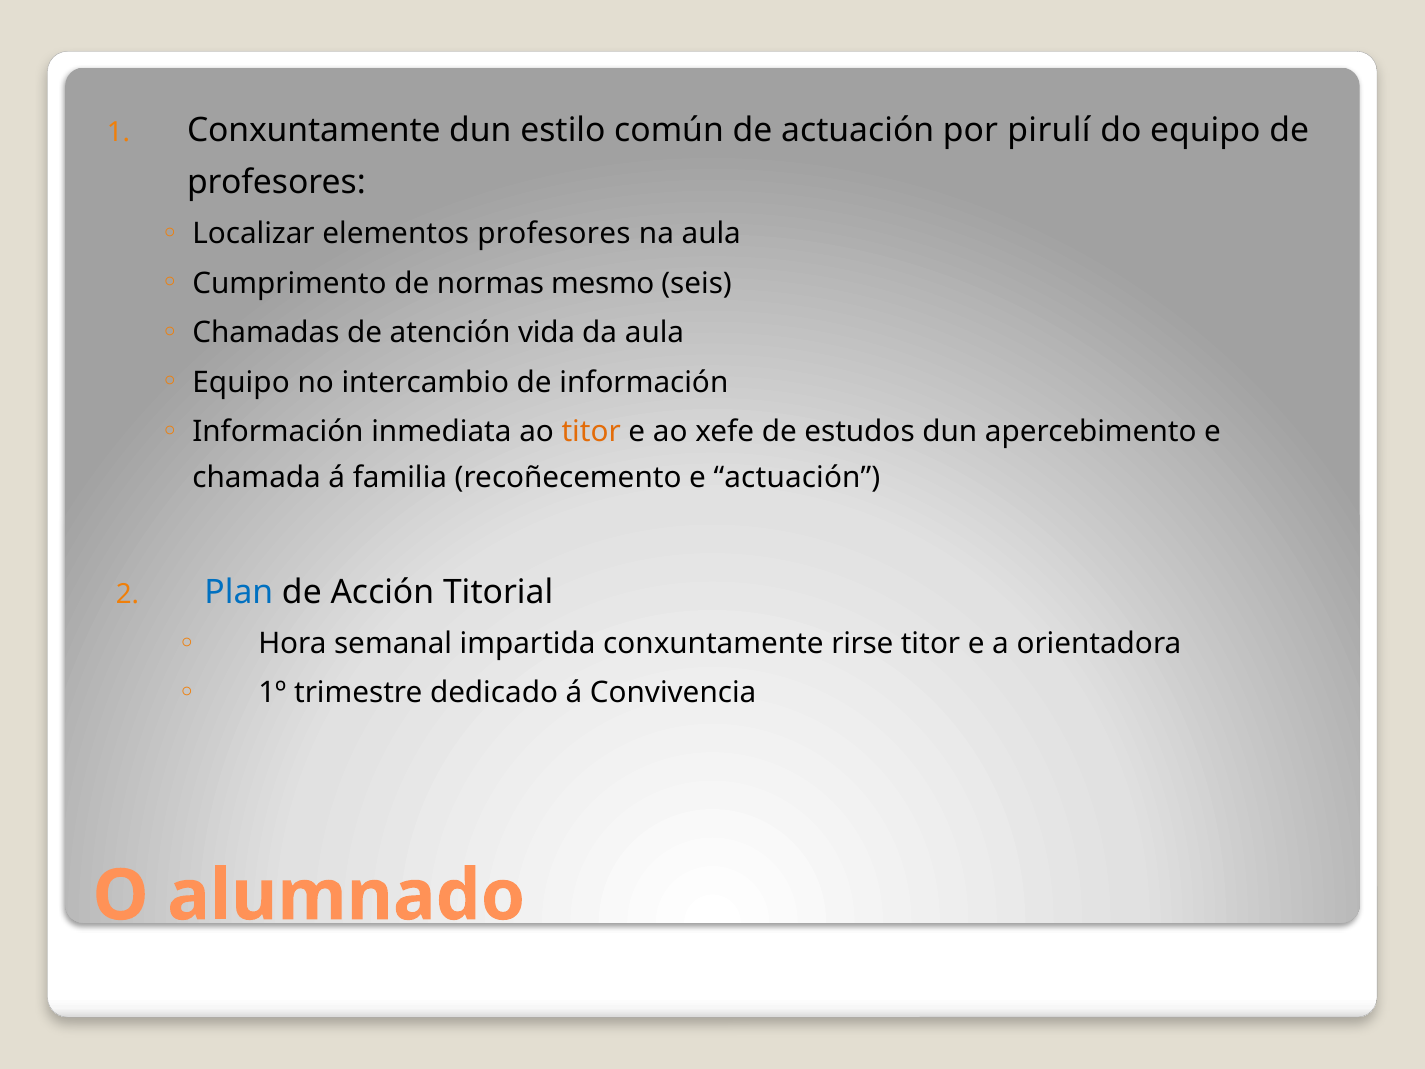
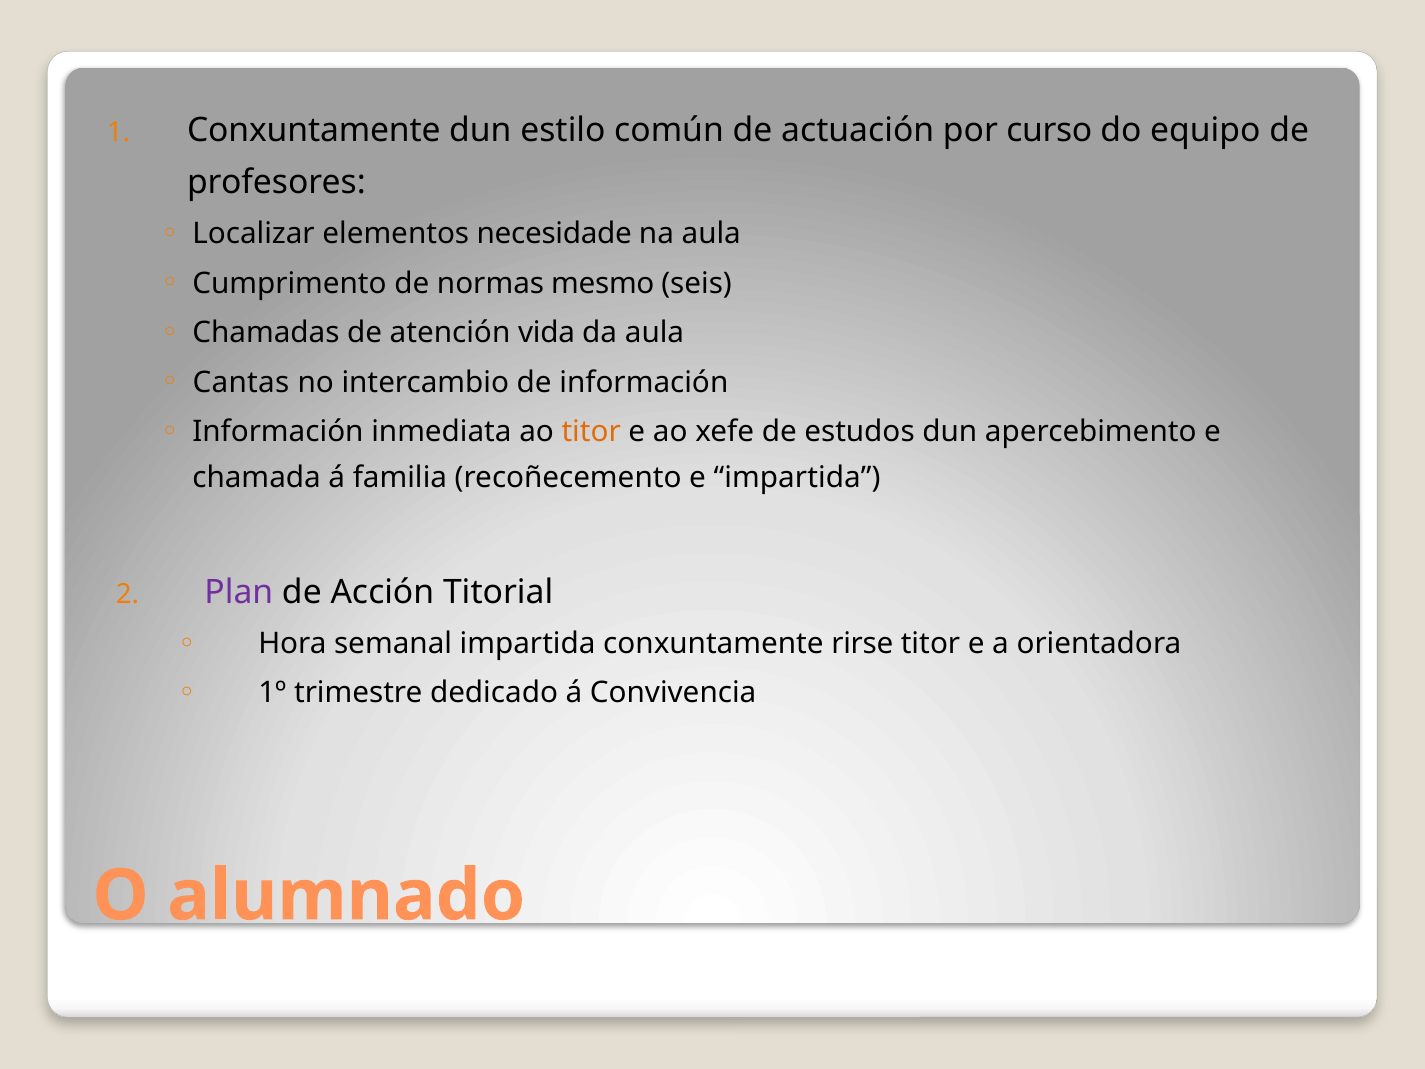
pirulí: pirulí -> curso
elementos profesores: profesores -> necesidade
Equipo at (241, 382): Equipo -> Cantas
e actuación: actuación -> impartida
Plan colour: blue -> purple
